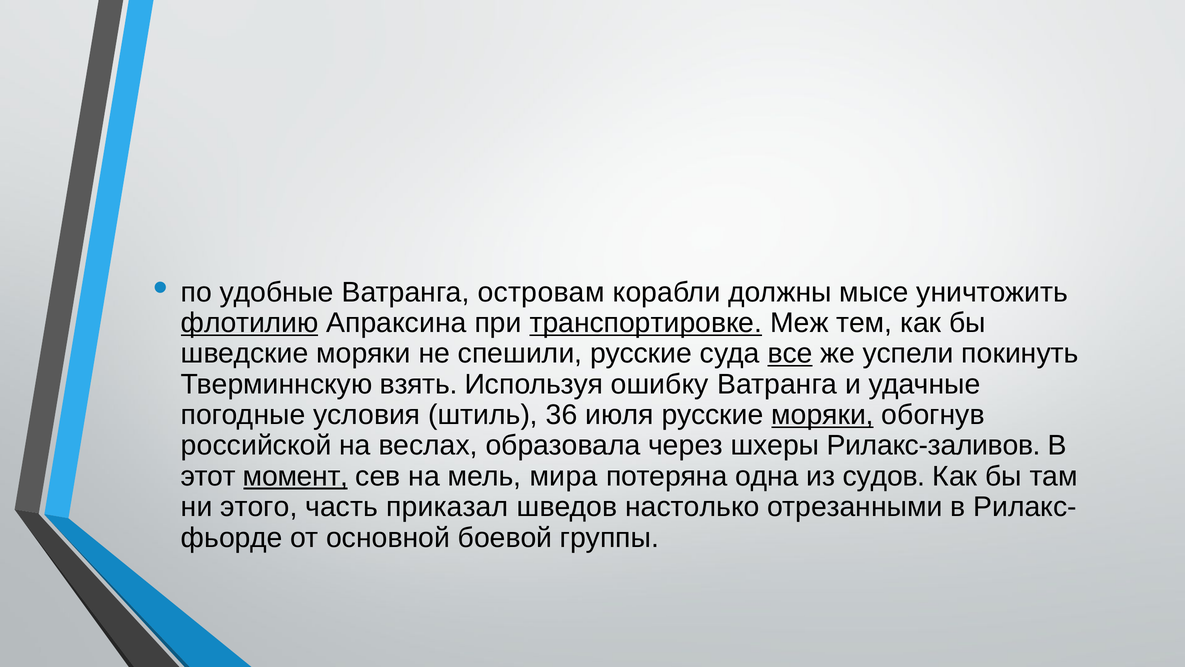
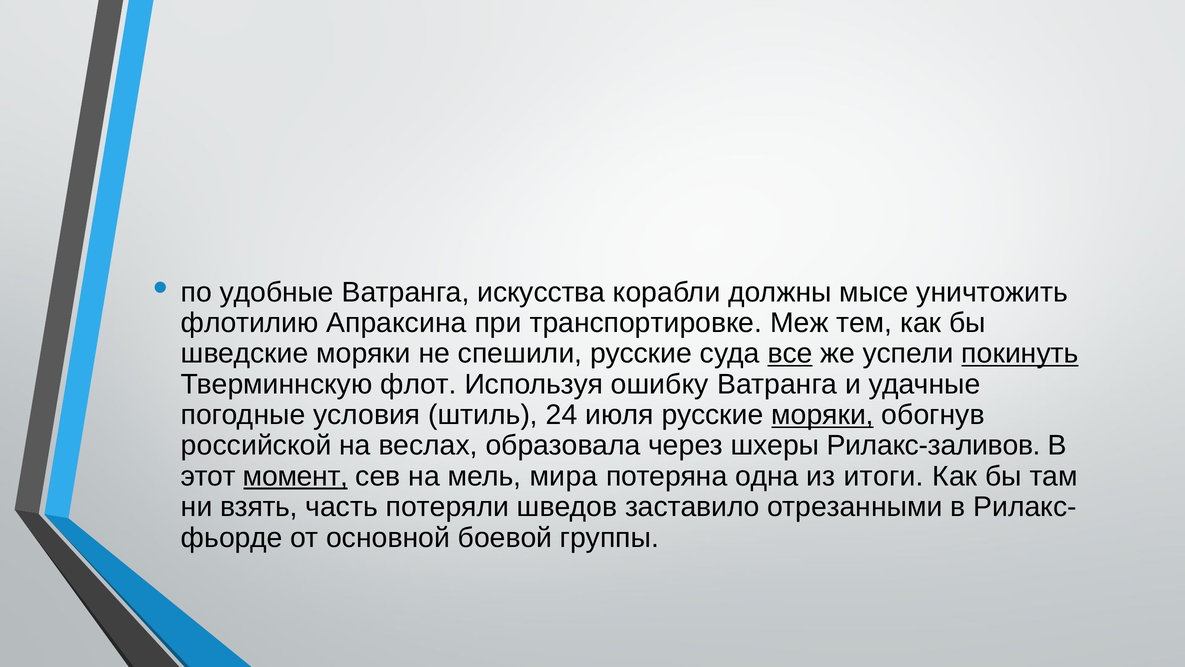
островам: островам -> искусства
флотилию underline: present -> none
транспортировке underline: present -> none
покинуть underline: none -> present
взять: взять -> флот
36: 36 -> 24
судов: судов -> итоги
этого: этого -> взять
приказал: приказал -> потеряли
настолько: настолько -> заставило
